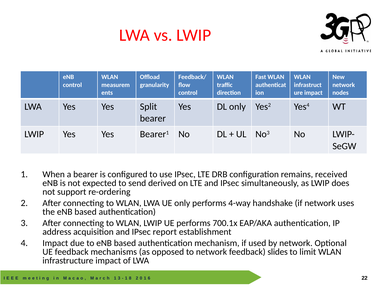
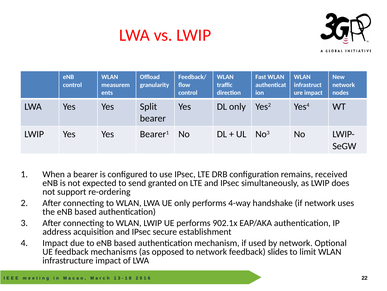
derived: derived -> granted
700.1x: 700.1x -> 902.1x
report: report -> secure
